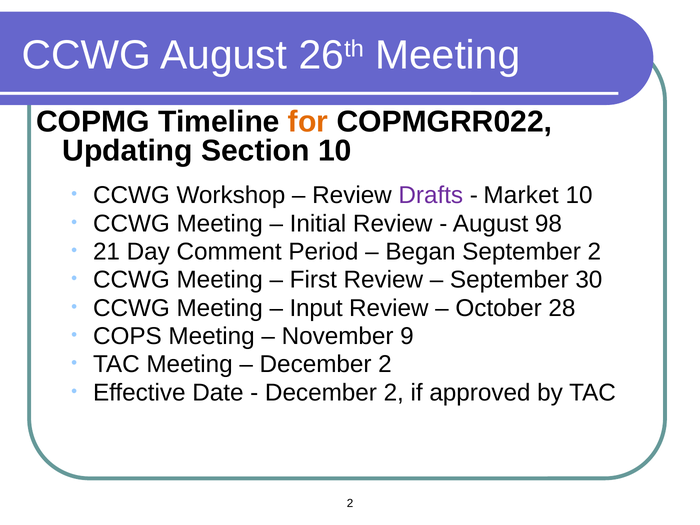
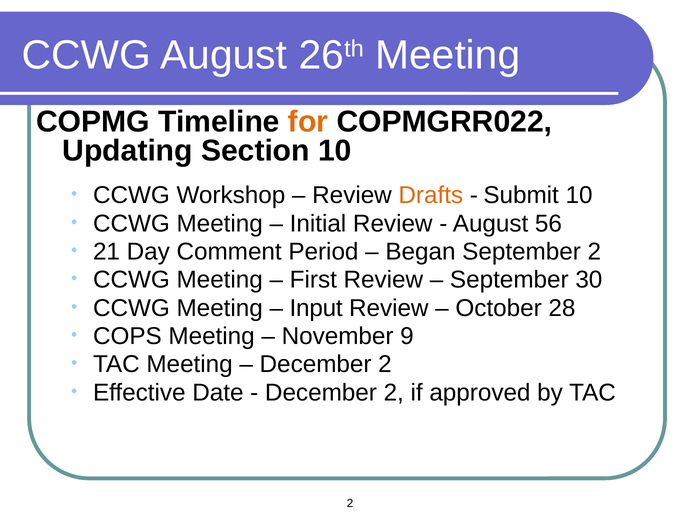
Drafts colour: purple -> orange
Market: Market -> Submit
98: 98 -> 56
